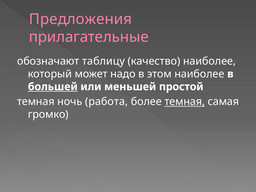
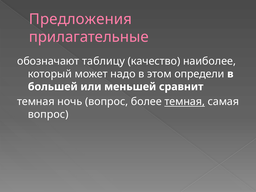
этом наиболее: наиболее -> определи
большей underline: present -> none
простой: простой -> сравнит
ночь работа: работа -> вопрос
громко at (48, 114): громко -> вопрос
